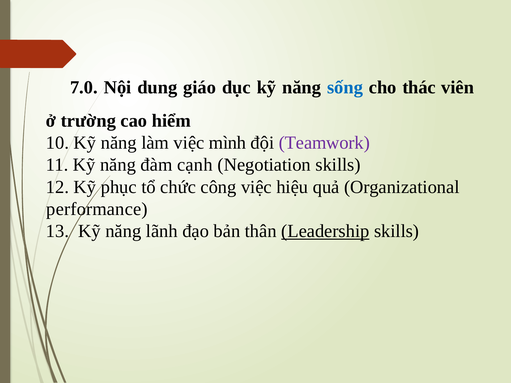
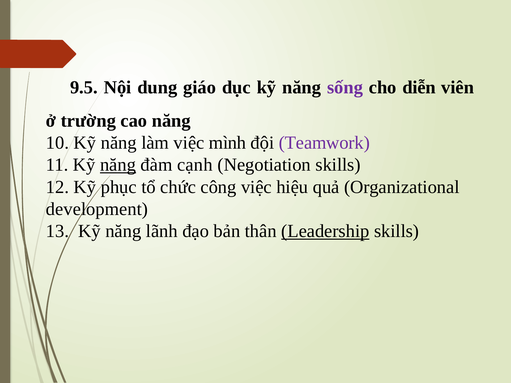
7.0: 7.0 -> 9.5
sống colour: blue -> purple
thác: thác -> diễn
cao hiểm: hiểm -> năng
năng at (118, 165) underline: none -> present
performance: performance -> development
